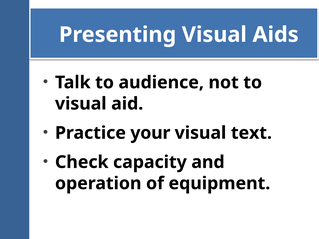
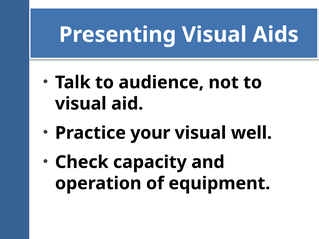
text: text -> well
